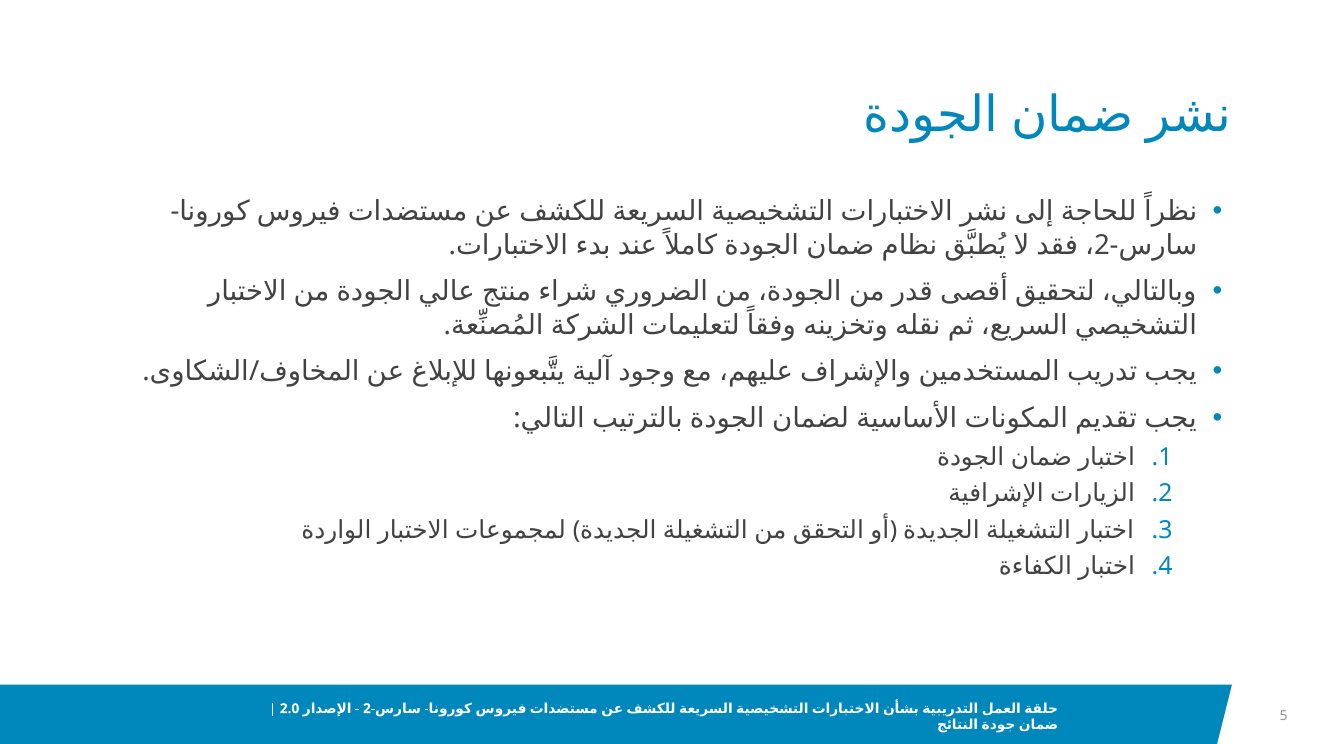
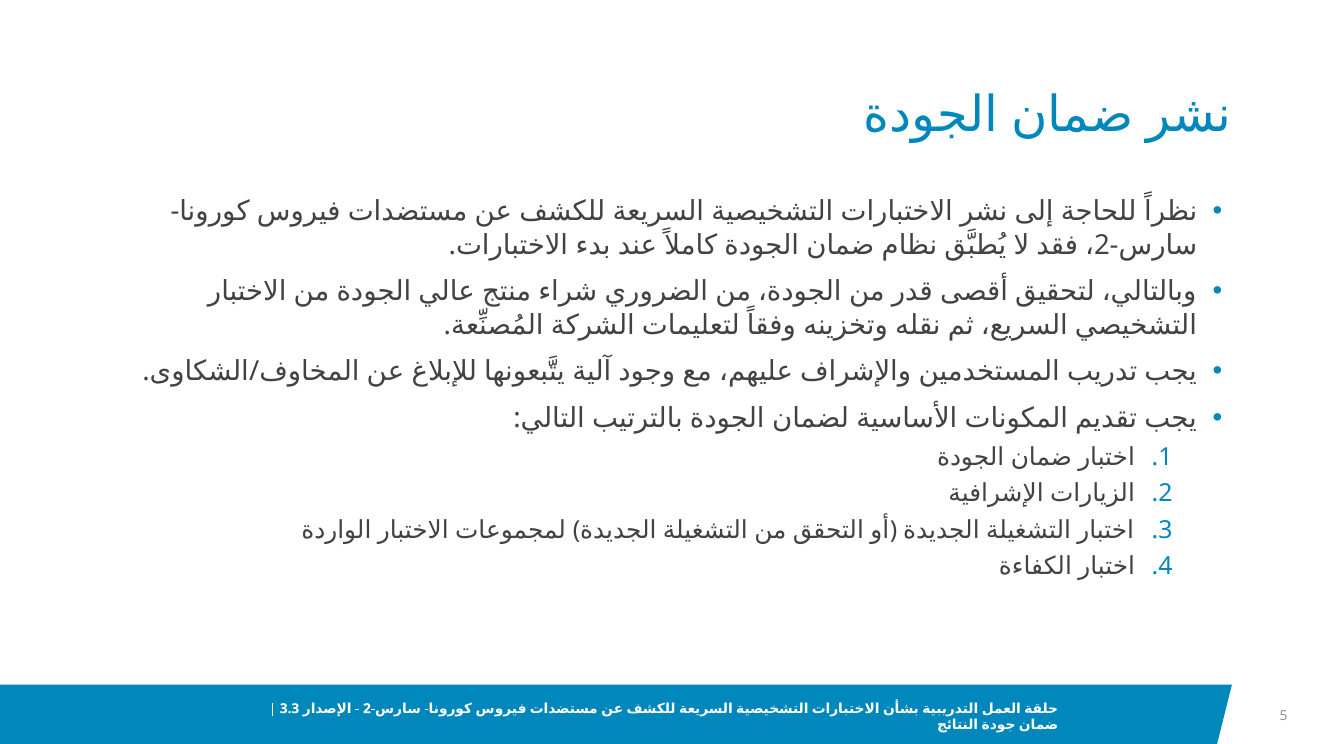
2.0: 2.0 -> 3.3
